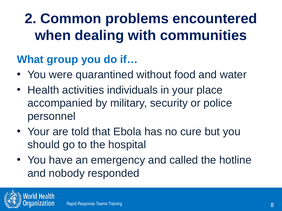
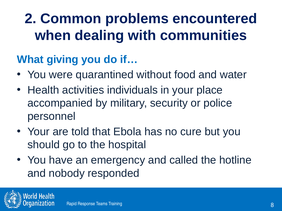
group: group -> giving
